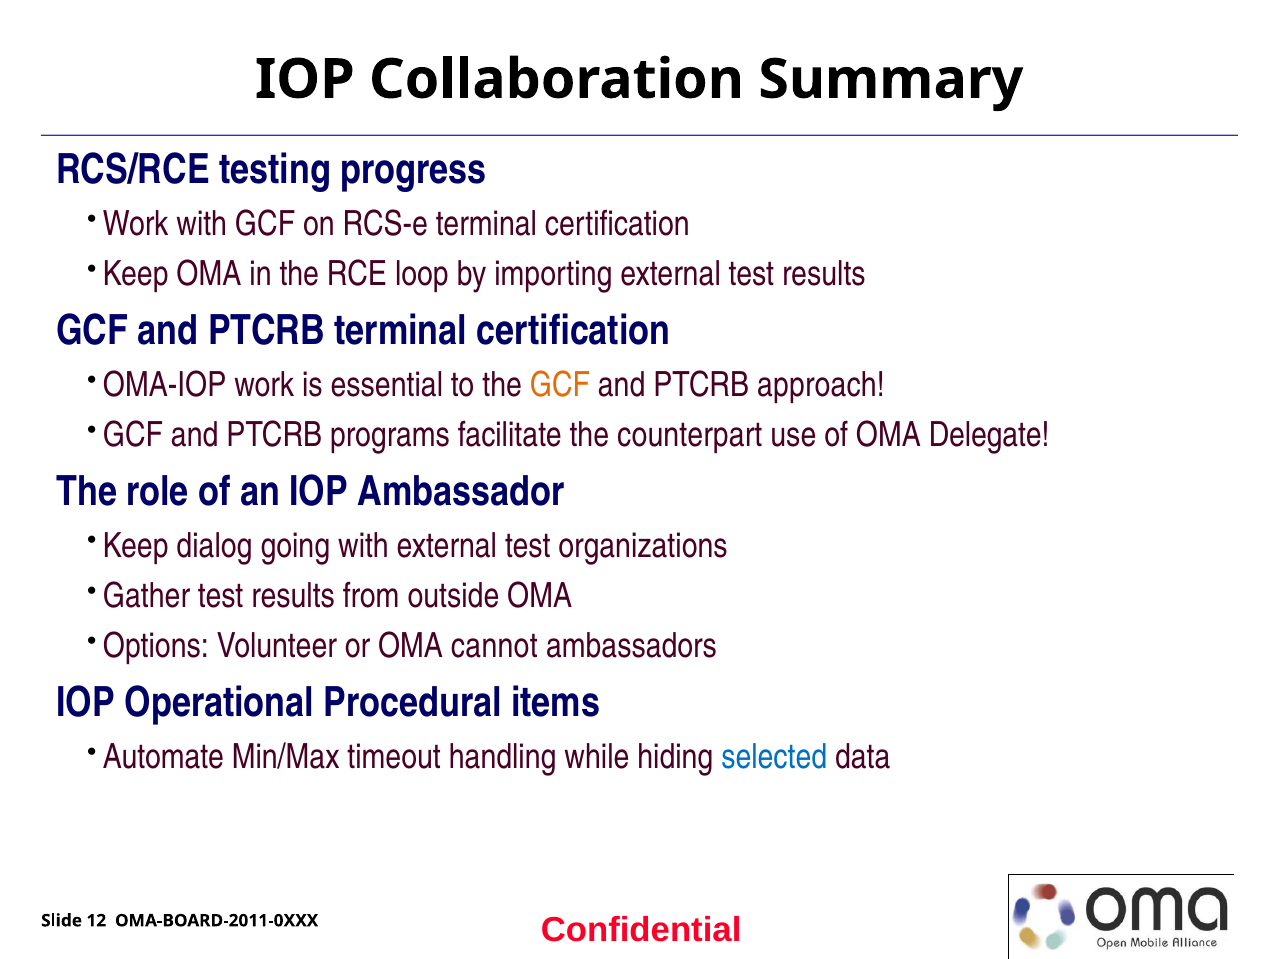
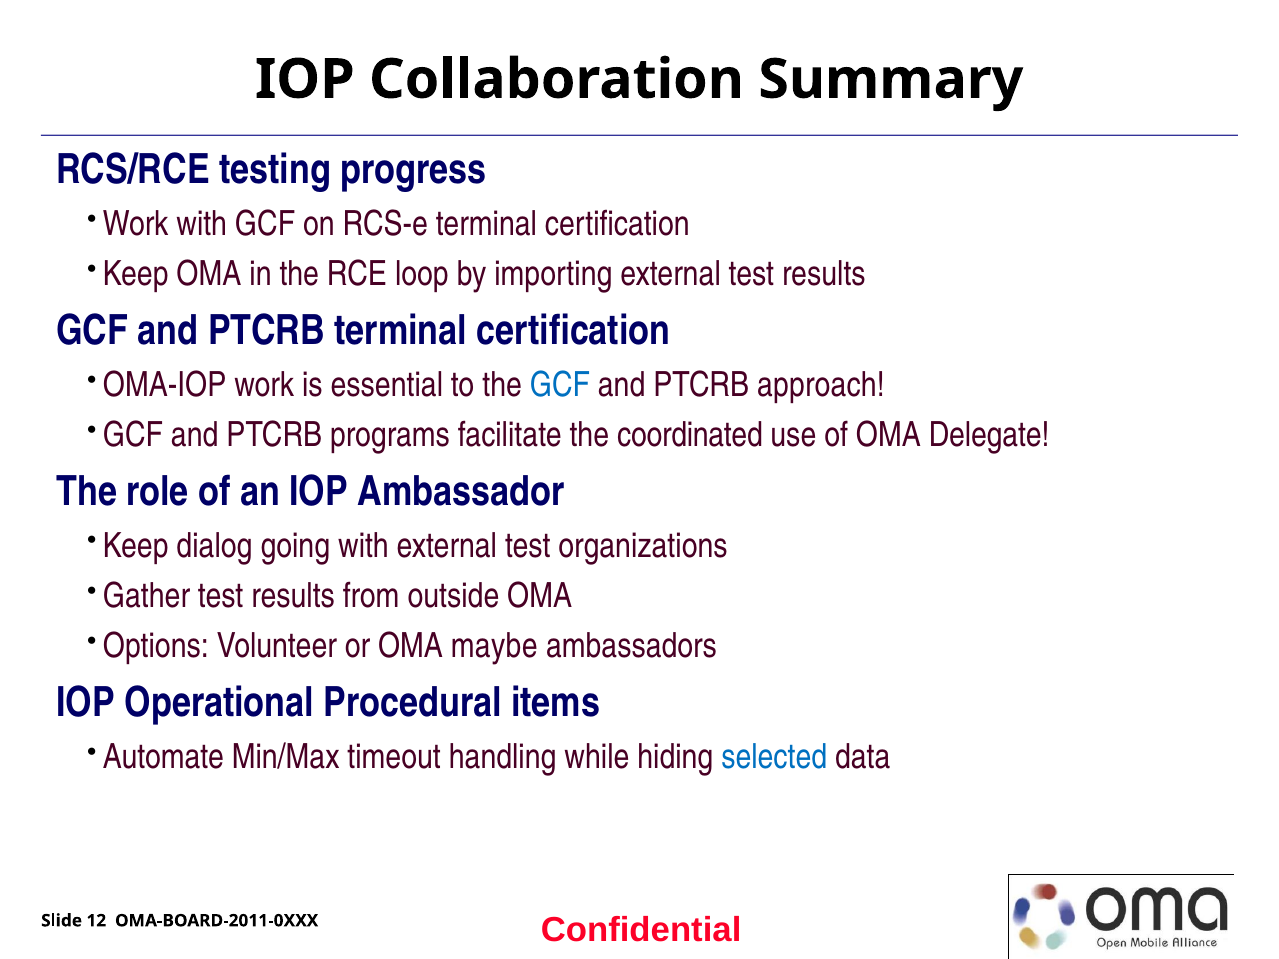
GCF at (560, 385) colour: orange -> blue
counterpart: counterpart -> coordinated
cannot: cannot -> maybe
